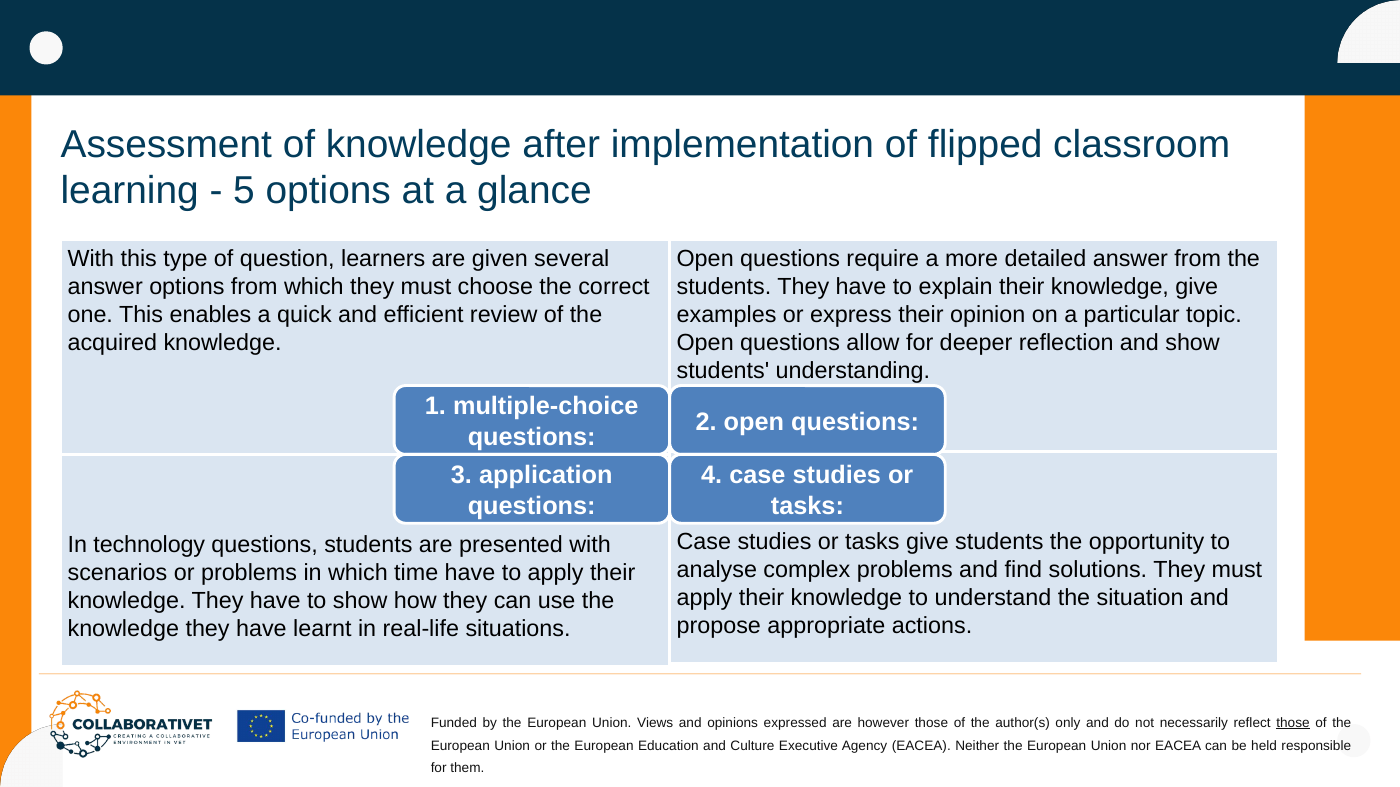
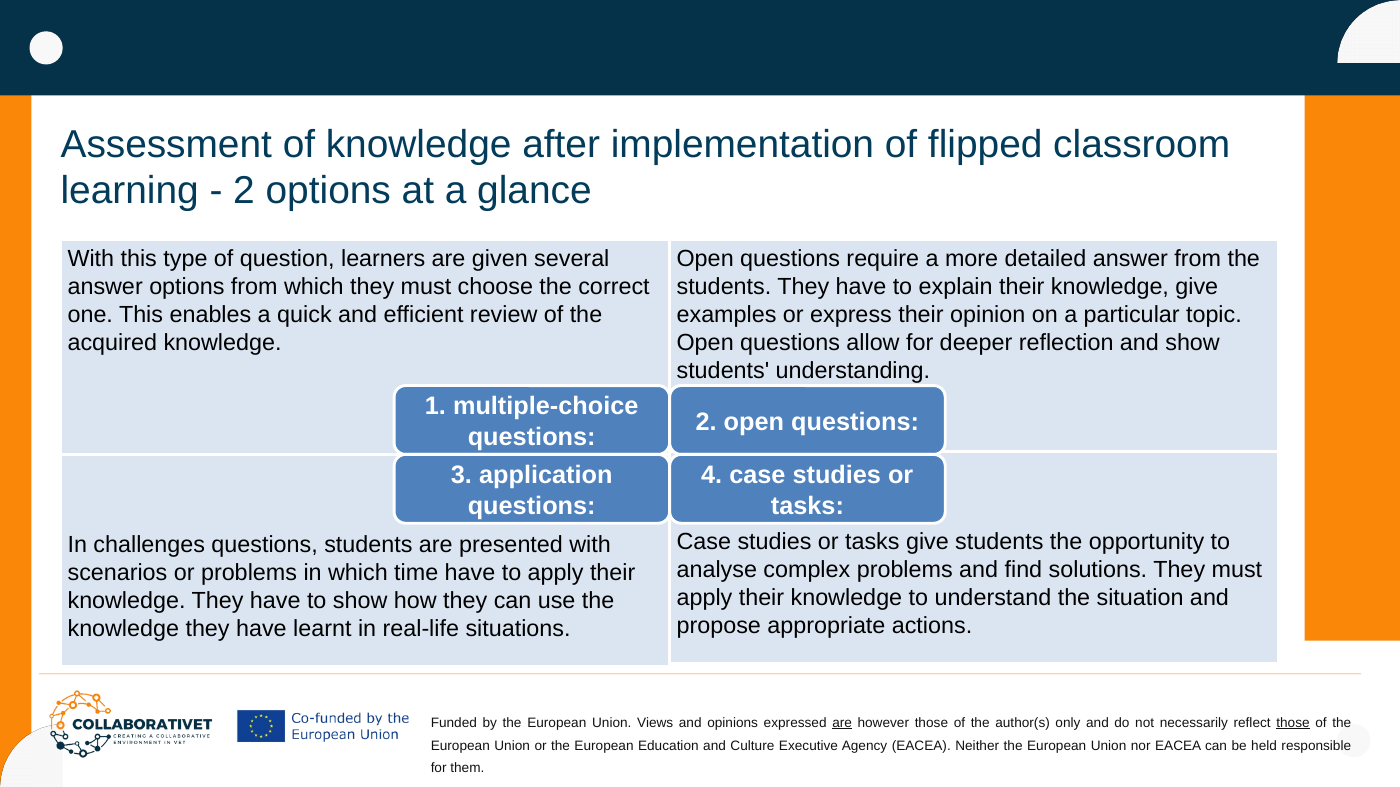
5 at (244, 191): 5 -> 2
technology: technology -> challenges
are at (842, 723) underline: none -> present
